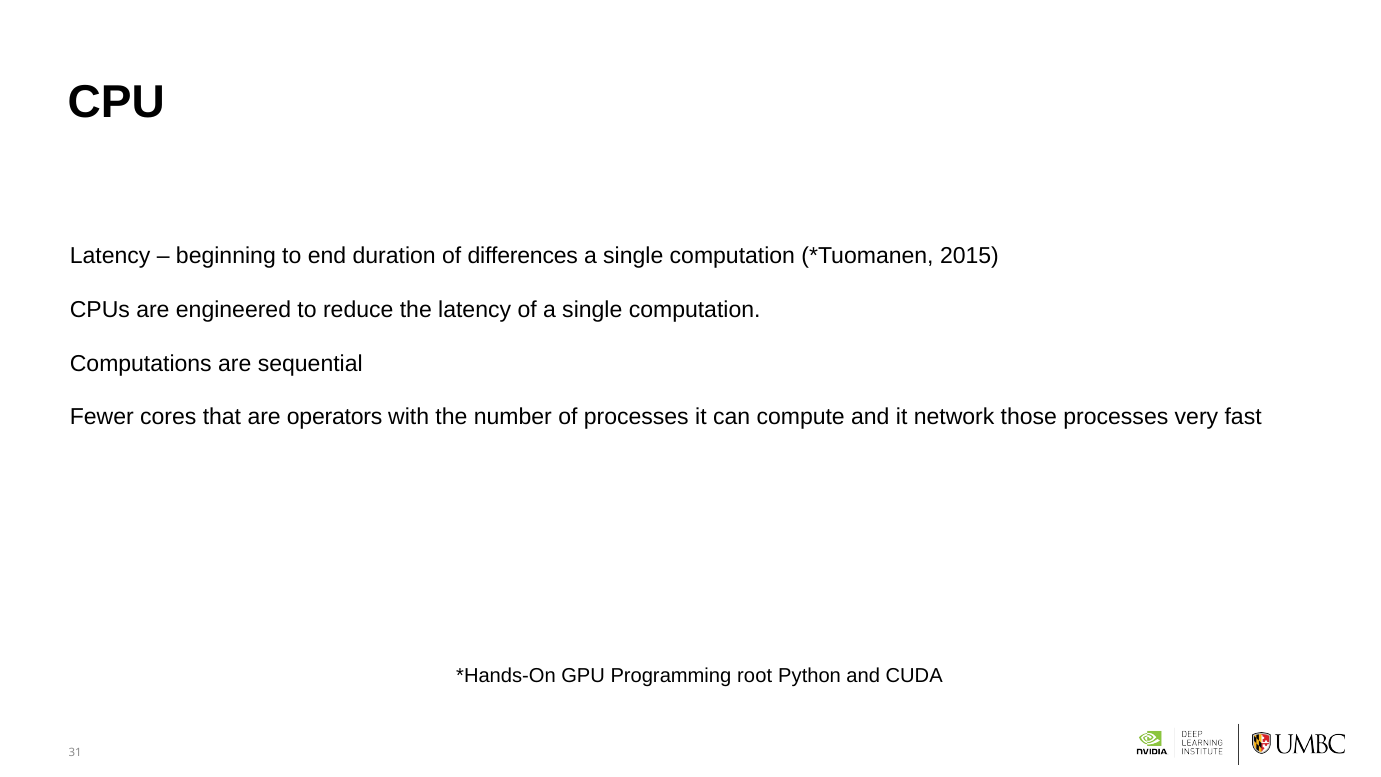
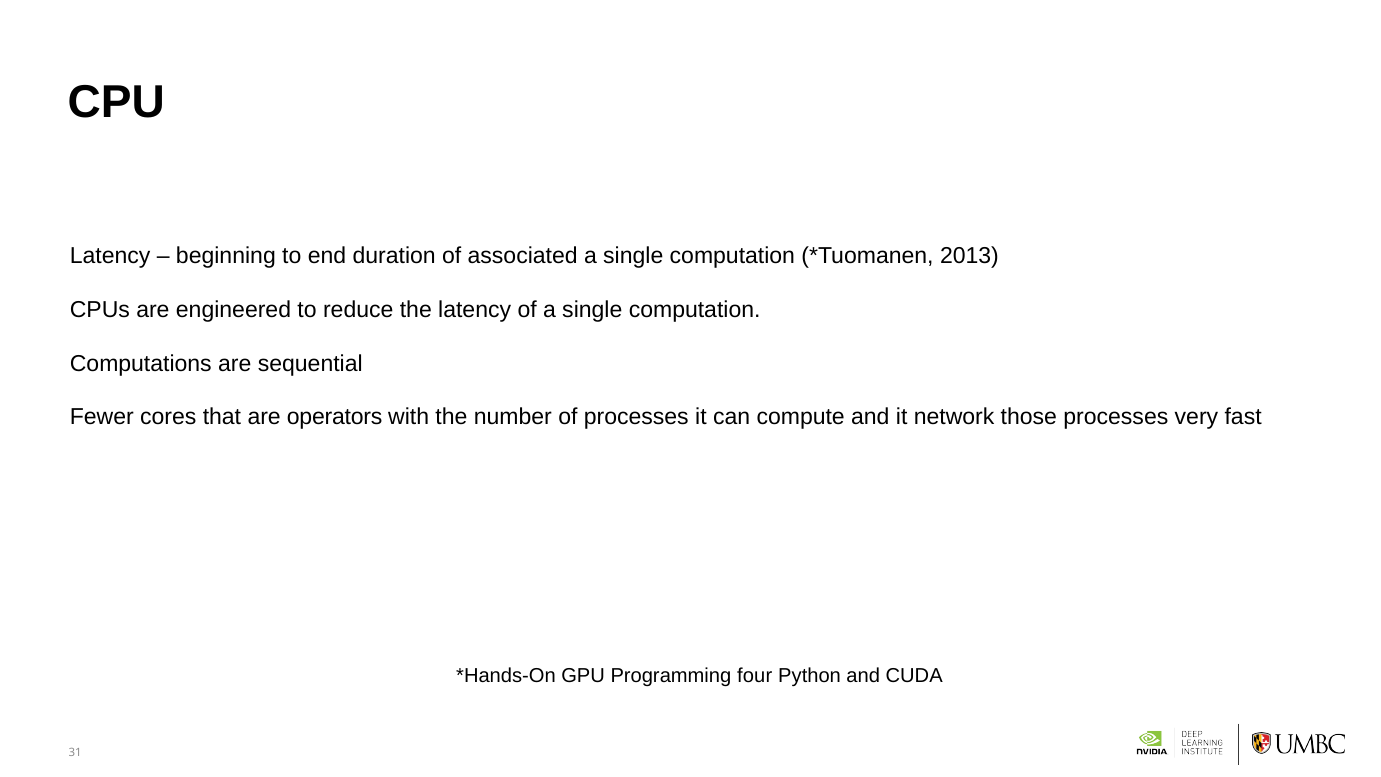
differences: differences -> associated
2015: 2015 -> 2013
root: root -> four
